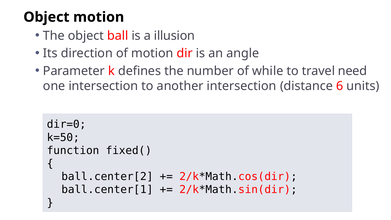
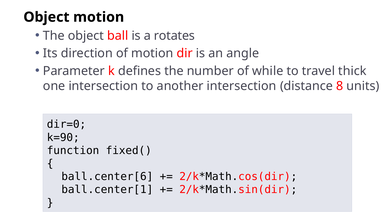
illusion: illusion -> rotates
need: need -> thick
6: 6 -> 8
k=50: k=50 -> k=90
ball.center[2: ball.center[2 -> ball.center[6
